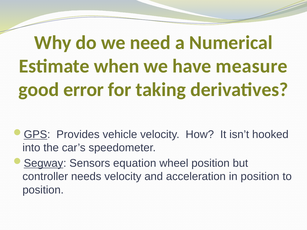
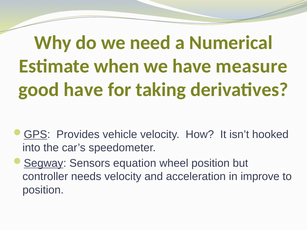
good error: error -> have
in position: position -> improve
